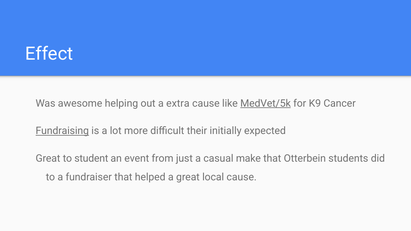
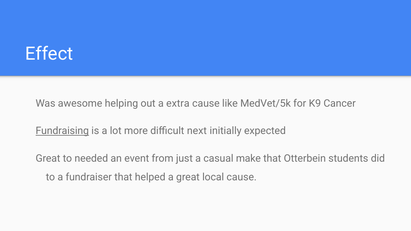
MedVet/5k underline: present -> none
their: their -> next
student: student -> needed
